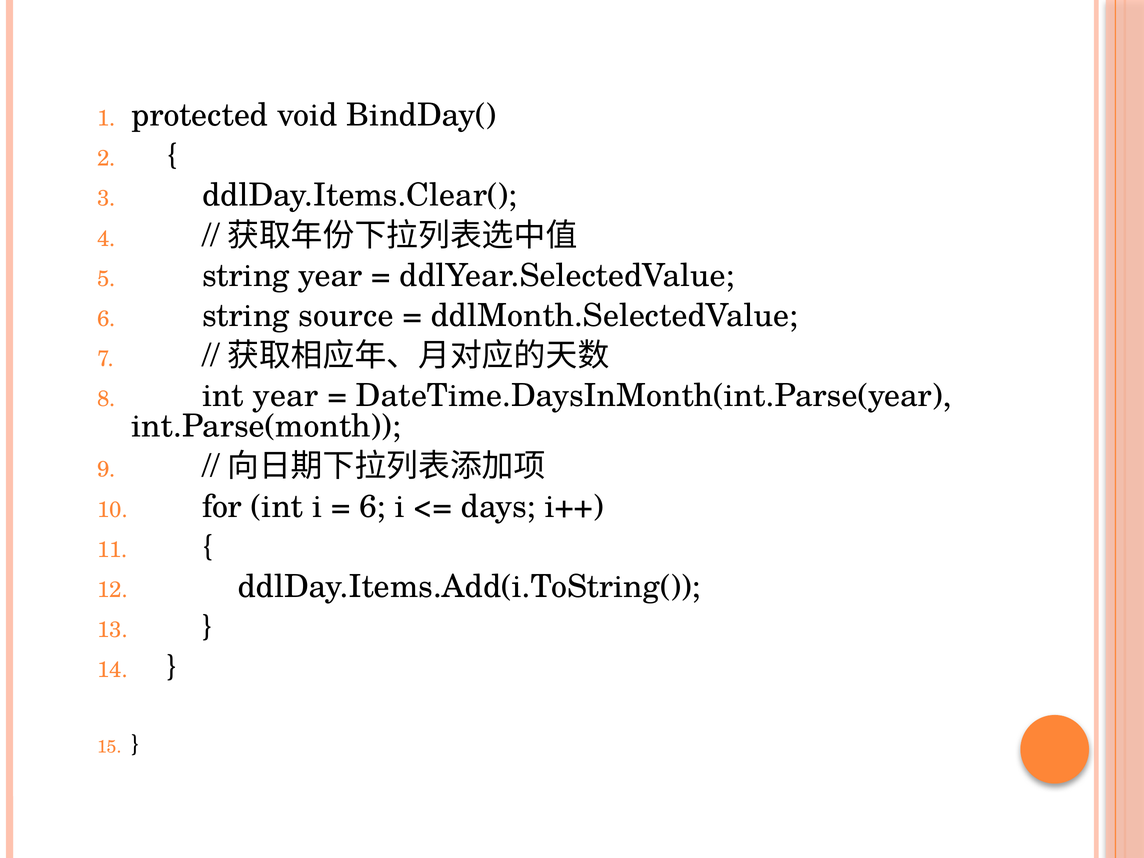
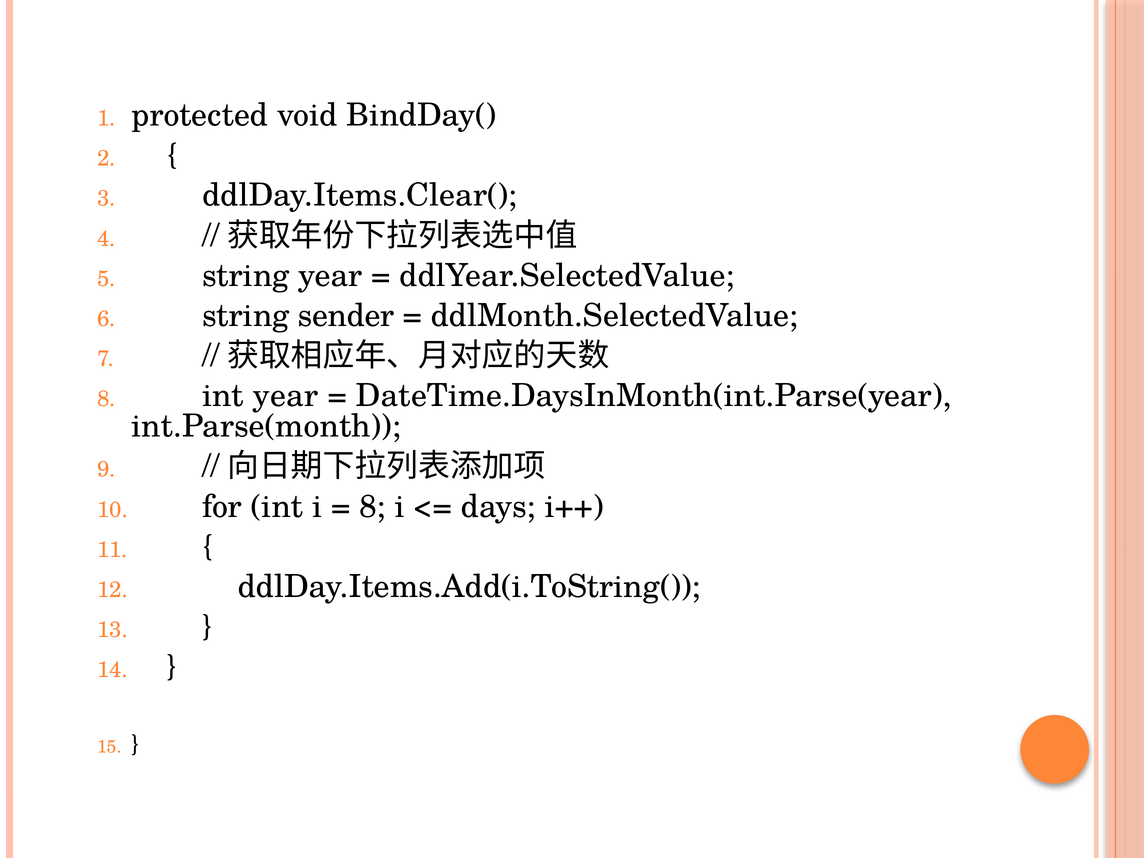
source: source -> sender
6 at (372, 507): 6 -> 8
